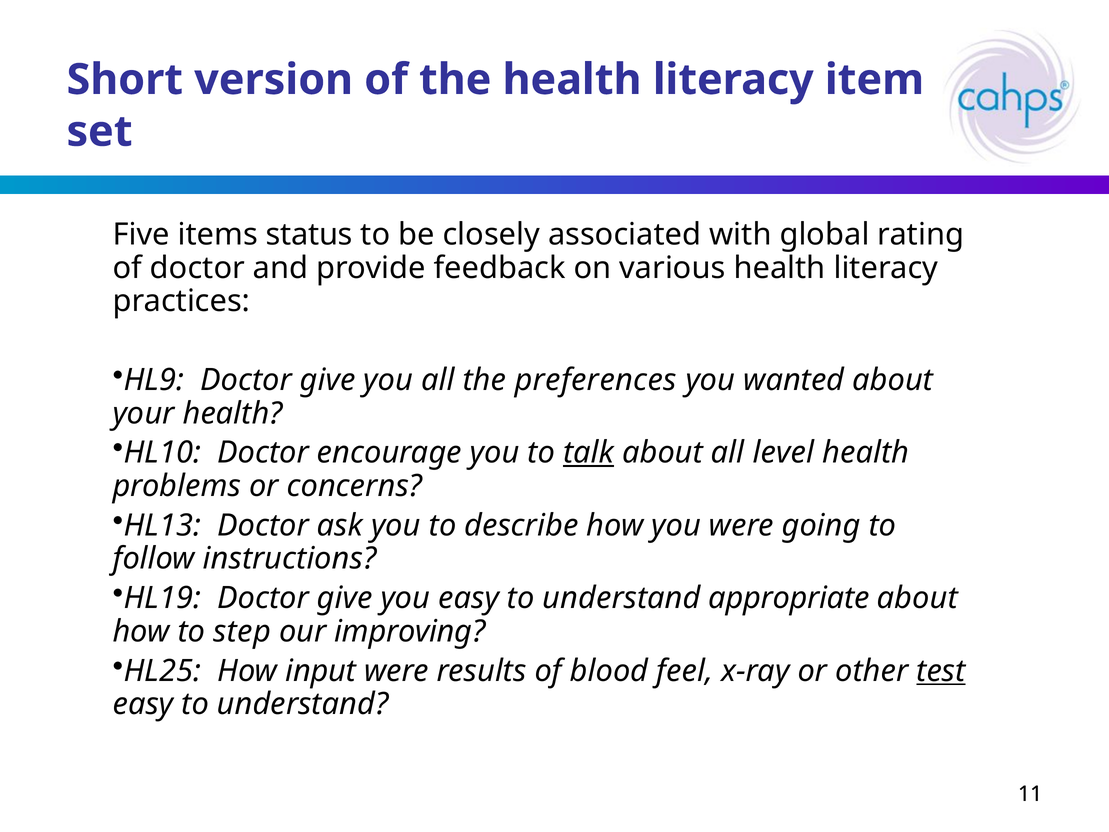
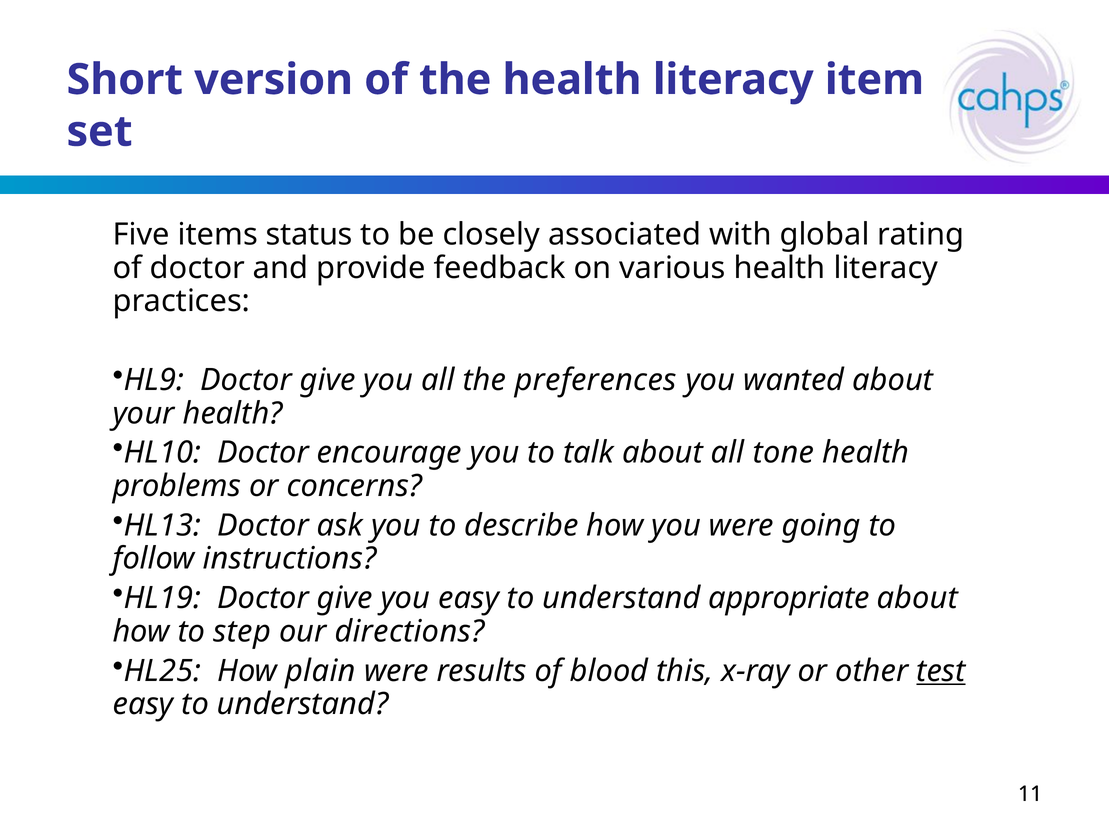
talk underline: present -> none
level: level -> tone
improving: improving -> directions
input: input -> plain
feel: feel -> this
